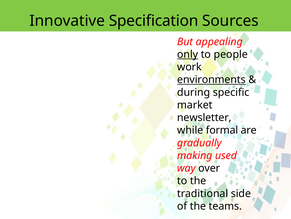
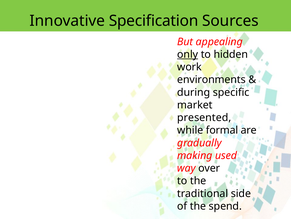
people: people -> hidden
environments underline: present -> none
newsletter: newsletter -> presented
teams: teams -> spend
